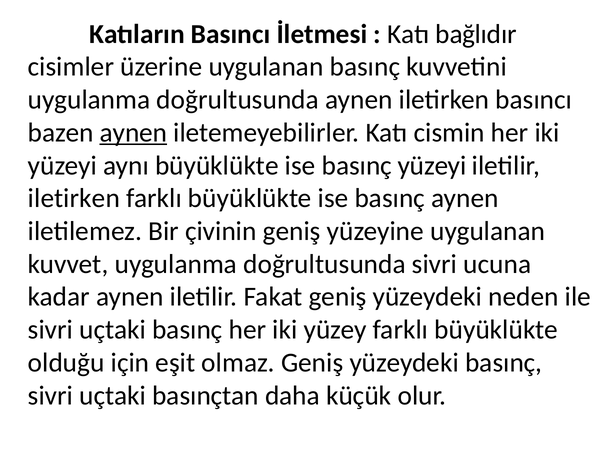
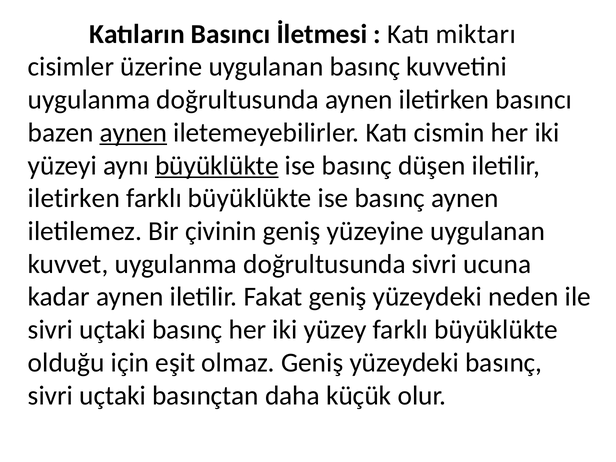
bağlıdır: bağlıdır -> miktarı
büyüklükte at (217, 166) underline: none -> present
basınç yüzeyi: yüzeyi -> düşen
